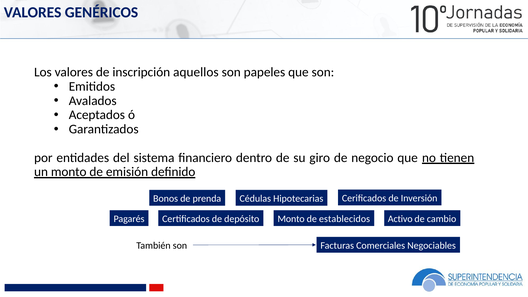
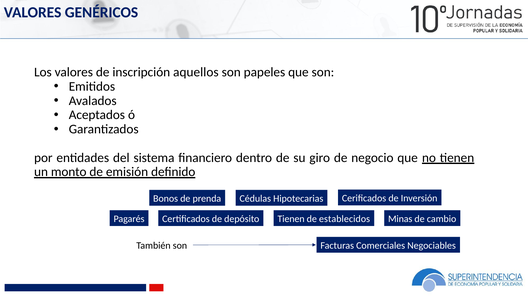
depósito Monto: Monto -> Tienen
Activo: Activo -> Minas
